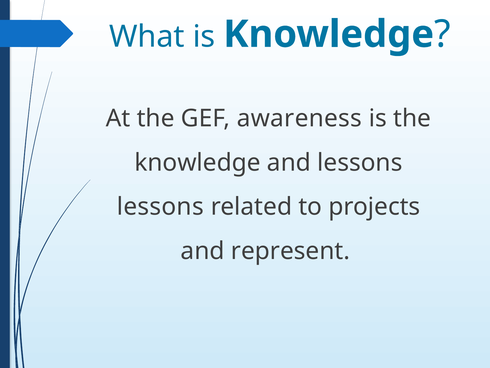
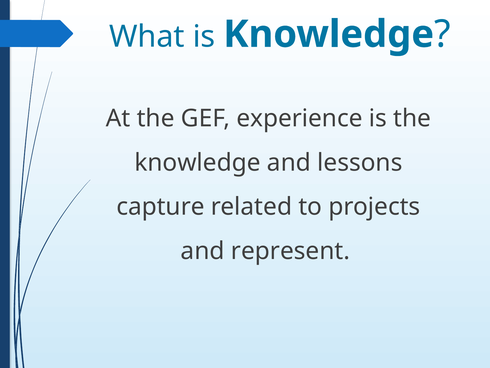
awareness: awareness -> experience
lessons at (160, 206): lessons -> capture
